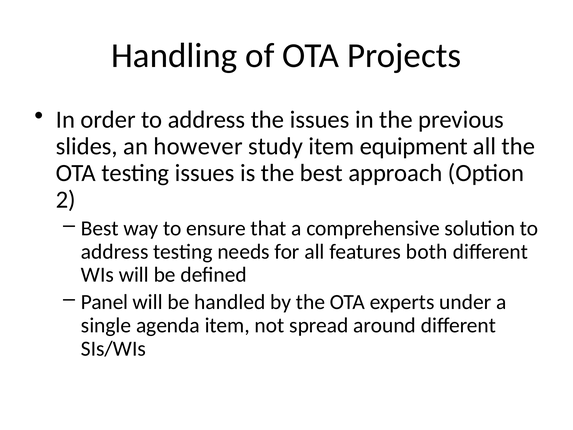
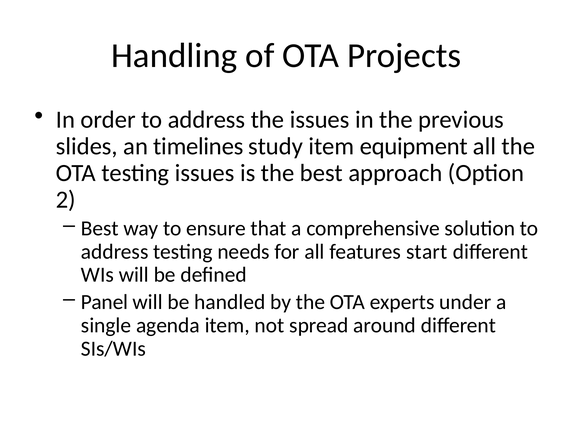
however: however -> timelines
both: both -> start
